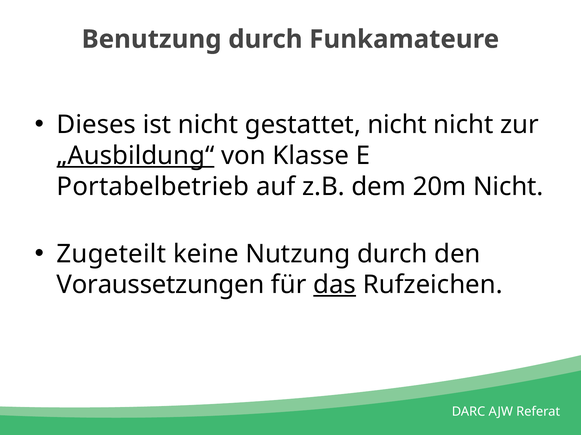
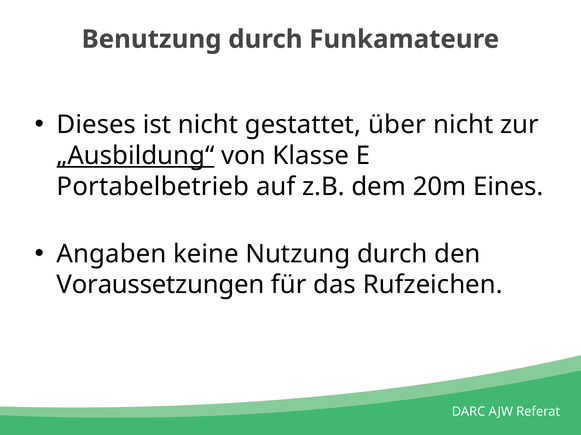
gestattet nicht: nicht -> über
20m Nicht: Nicht -> Eines
Zugeteilt: Zugeteilt -> Angaben
das underline: present -> none
